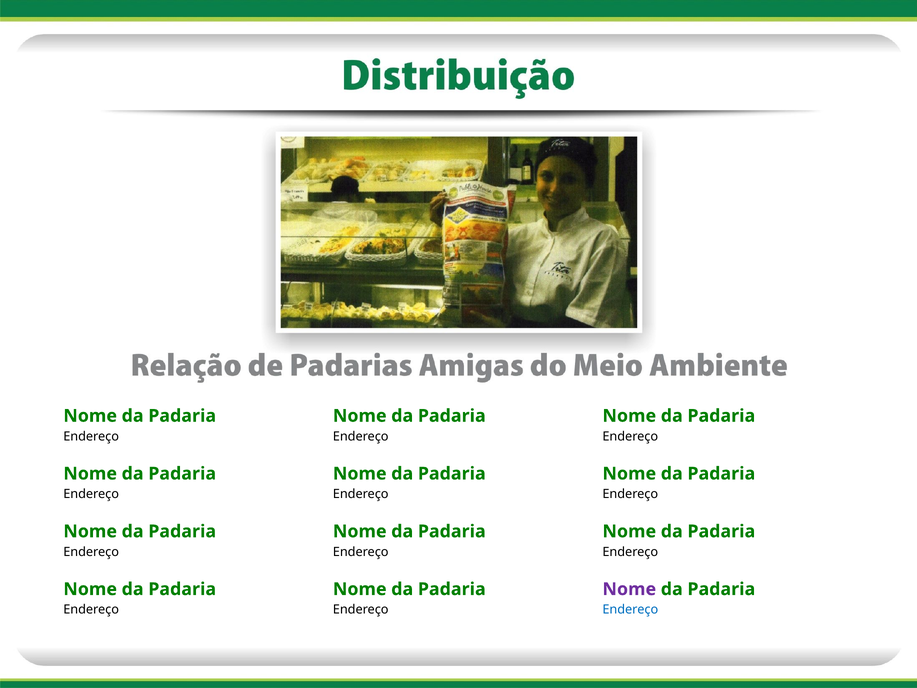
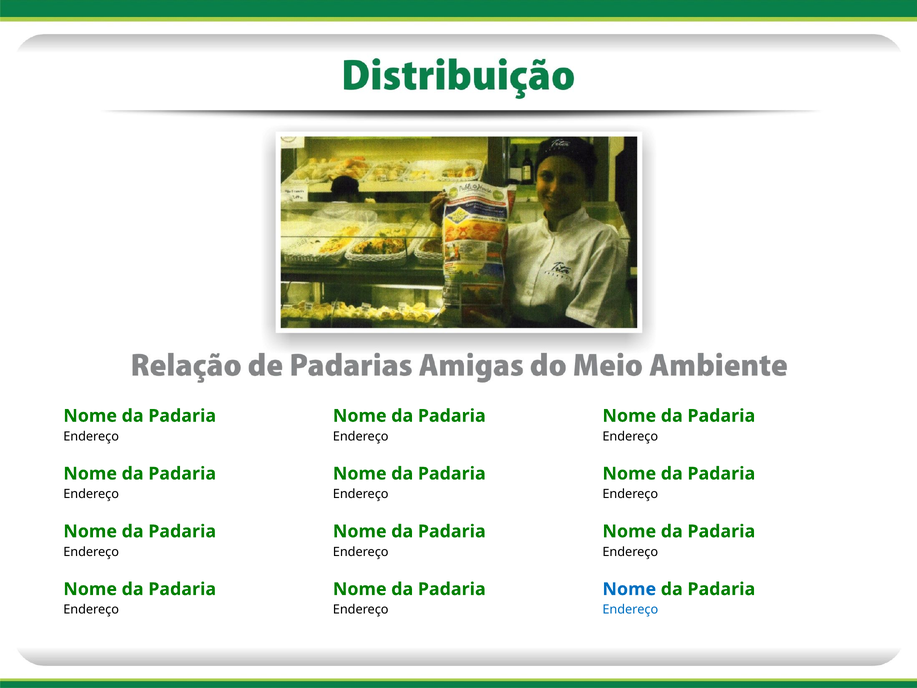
Nome at (629, 589) colour: purple -> blue
